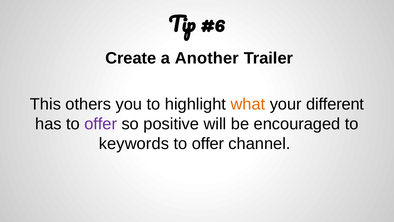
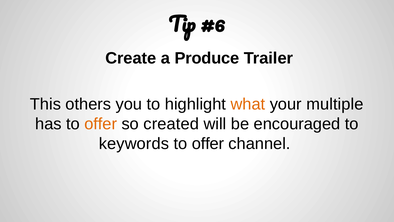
Another: Another -> Produce
different: different -> multiple
offer at (101, 124) colour: purple -> orange
positive: positive -> created
